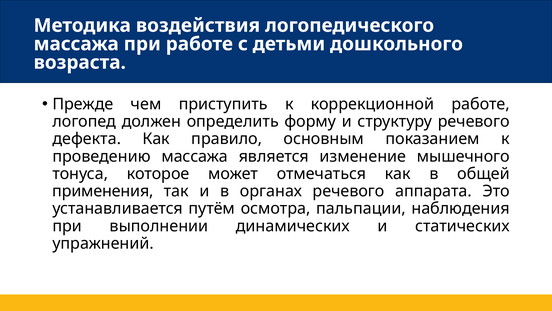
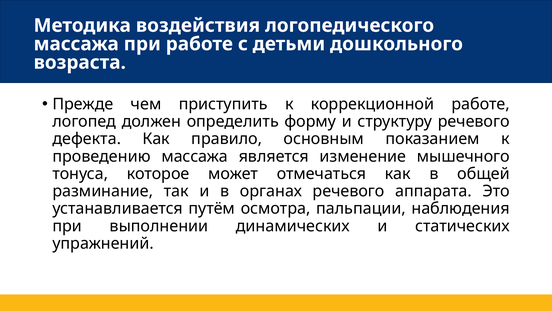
применения: применения -> разминание
